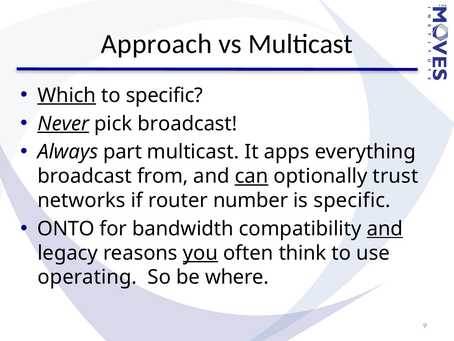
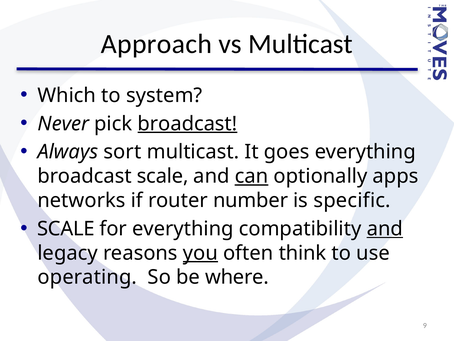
Which underline: present -> none
to specific: specific -> system
Never underline: present -> none
broadcast at (187, 123) underline: none -> present
part: part -> sort
apps: apps -> goes
broadcast from: from -> scale
trust: trust -> apps
ONTO at (66, 228): ONTO -> SCALE
for bandwidth: bandwidth -> everything
